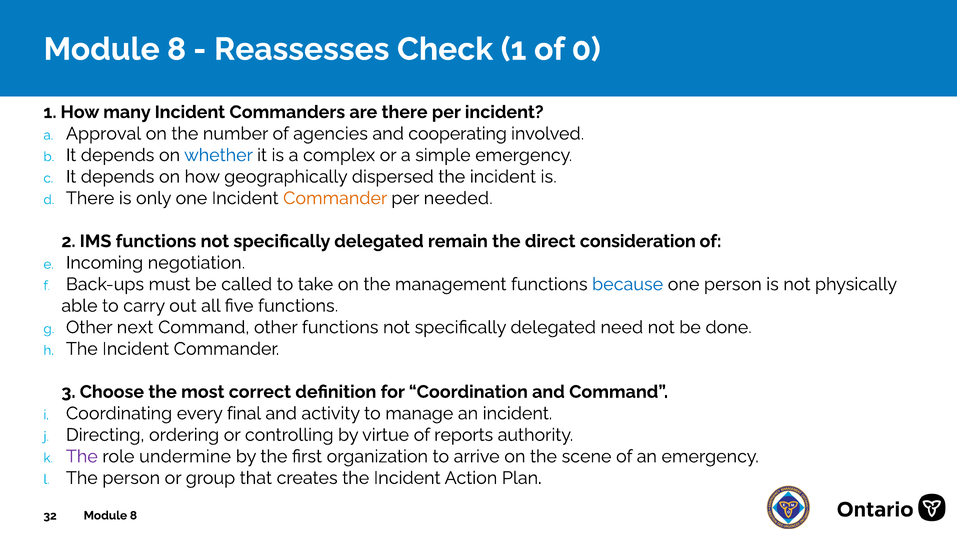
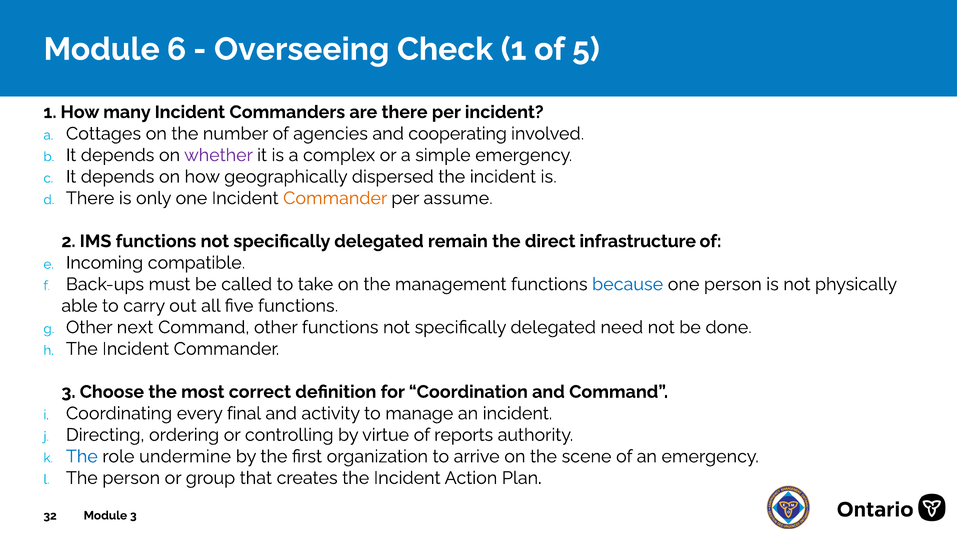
8 at (177, 49): 8 -> 6
Reassesses: Reassesses -> Overseeing
0: 0 -> 5
Approval: Approval -> Cottages
whether colour: blue -> purple
needed: needed -> assume
consideration: consideration -> infrastructure
negotiation: negotiation -> compatible
The at (82, 457) colour: purple -> blue
32 Module 8: 8 -> 3
